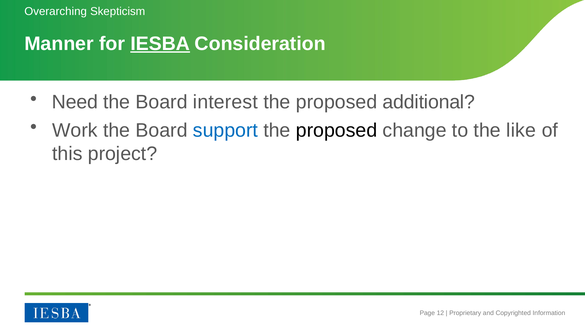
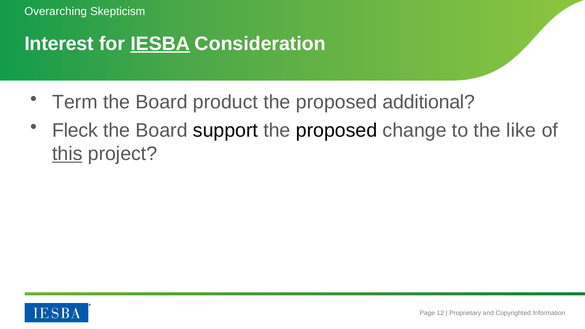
Manner: Manner -> Interest
Need: Need -> Term
interest: interest -> product
Work: Work -> Fleck
support colour: blue -> black
this underline: none -> present
